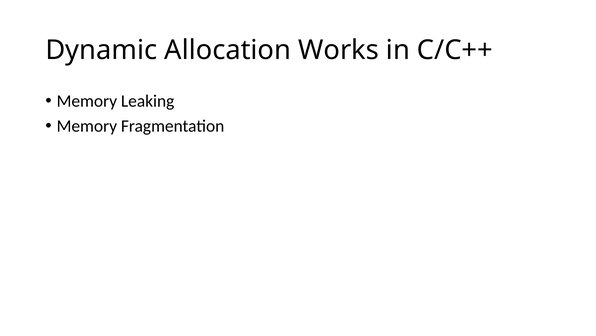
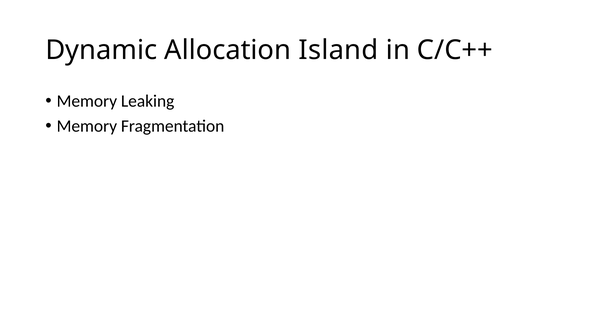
Works: Works -> Island
